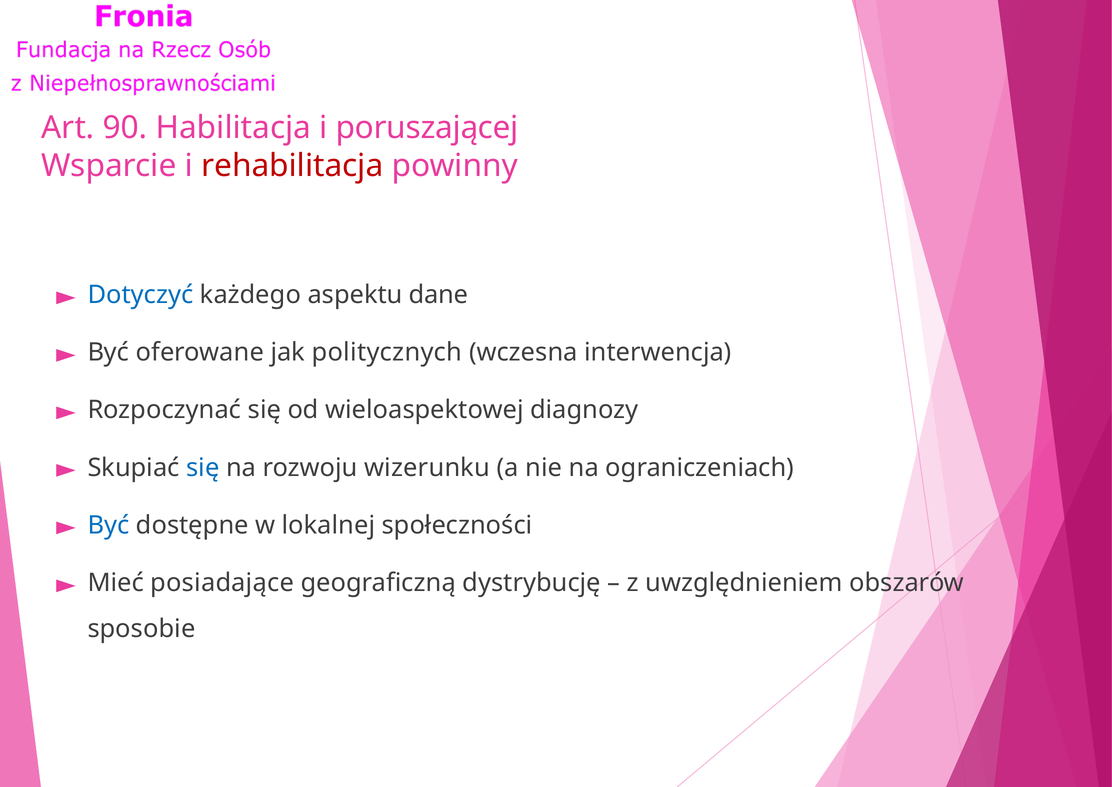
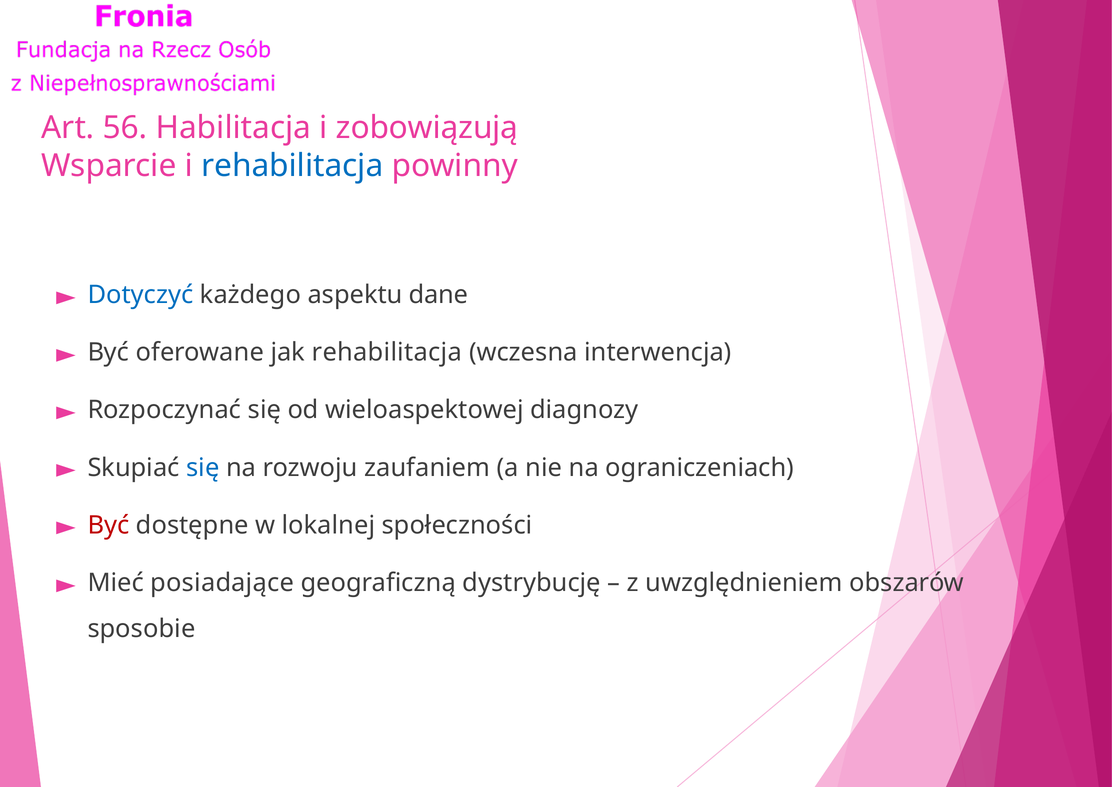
90: 90 -> 56
poruszającej: poruszającej -> zobowiązują
rehabilitacja at (292, 166) colour: red -> blue
jak politycznych: politycznych -> rehabilitacja
wizerunku: wizerunku -> zaufaniem
Być at (108, 525) colour: blue -> red
